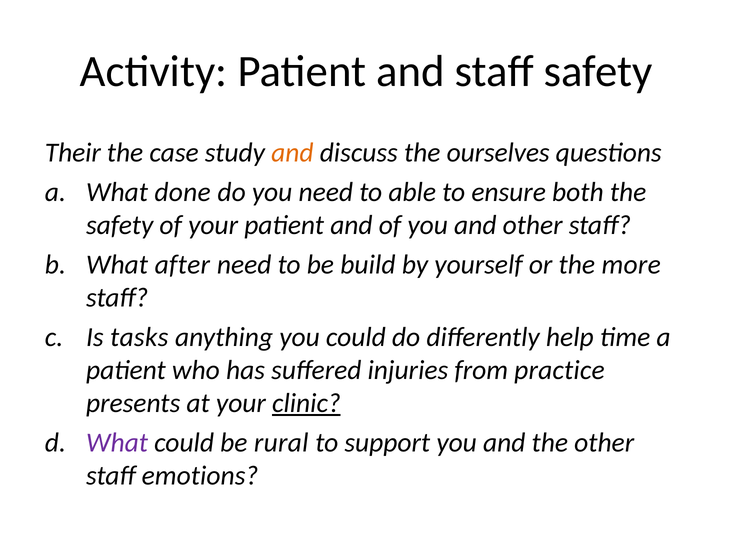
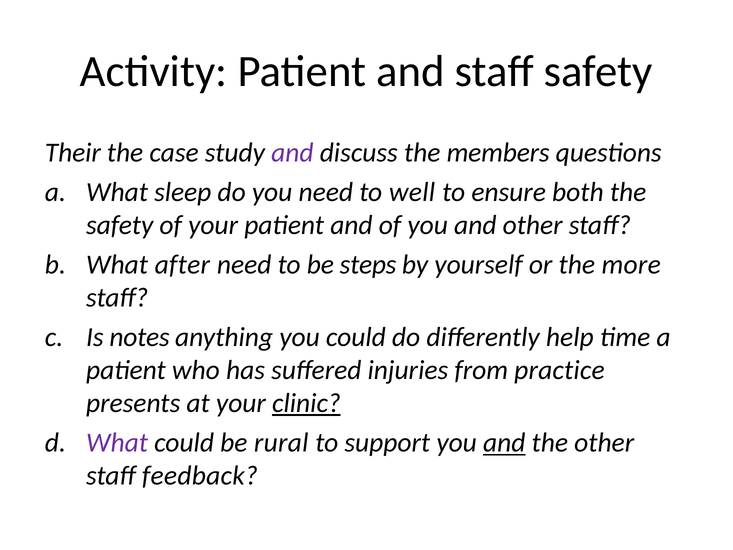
and at (292, 152) colour: orange -> purple
ourselves: ourselves -> members
done: done -> sleep
able: able -> well
build: build -> steps
tasks: tasks -> notes
and at (504, 443) underline: none -> present
emotions: emotions -> feedback
